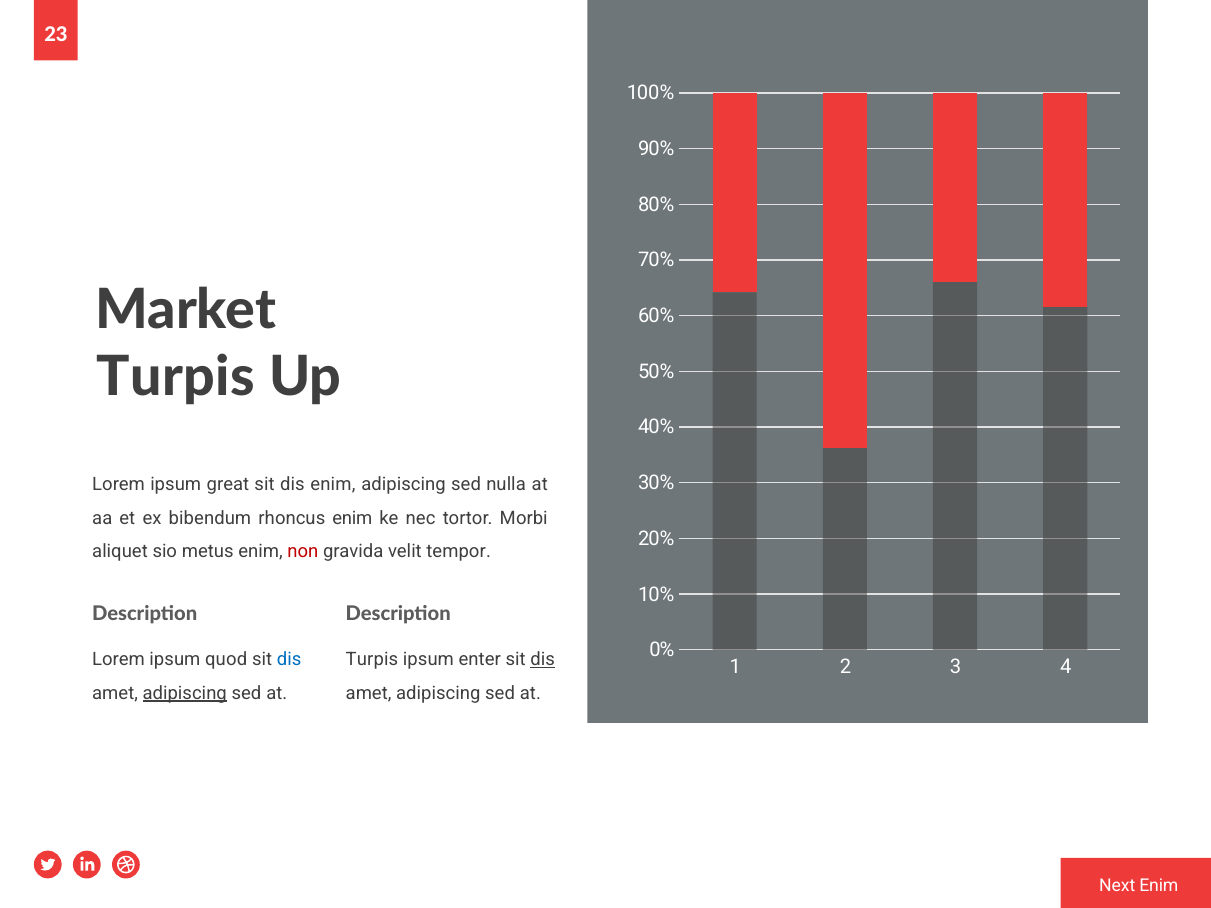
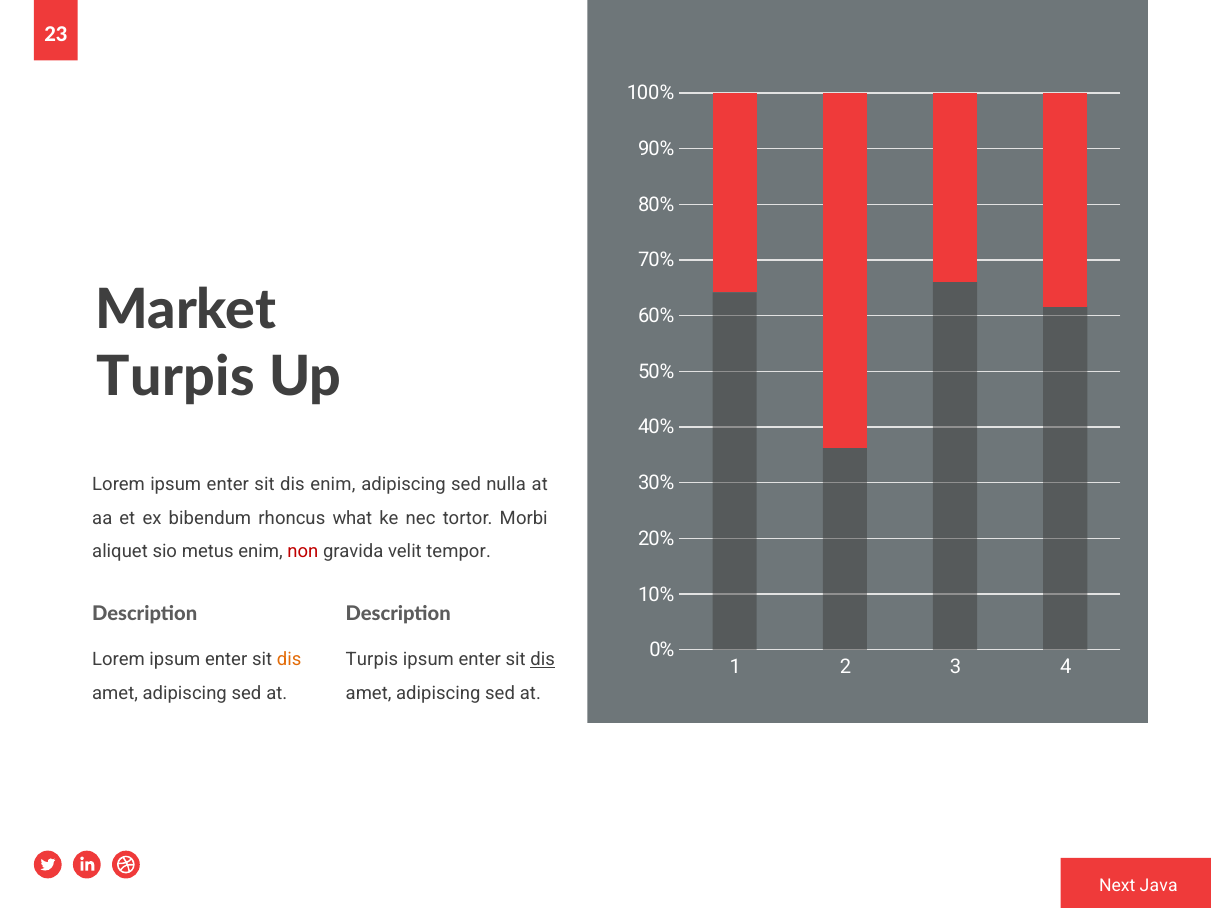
great at (228, 485): great -> enter
rhoncus enim: enim -> what
quod at (226, 660): quod -> enter
dis at (289, 660) colour: blue -> orange
adipiscing at (185, 693) underline: present -> none
Next Enim: Enim -> Java
